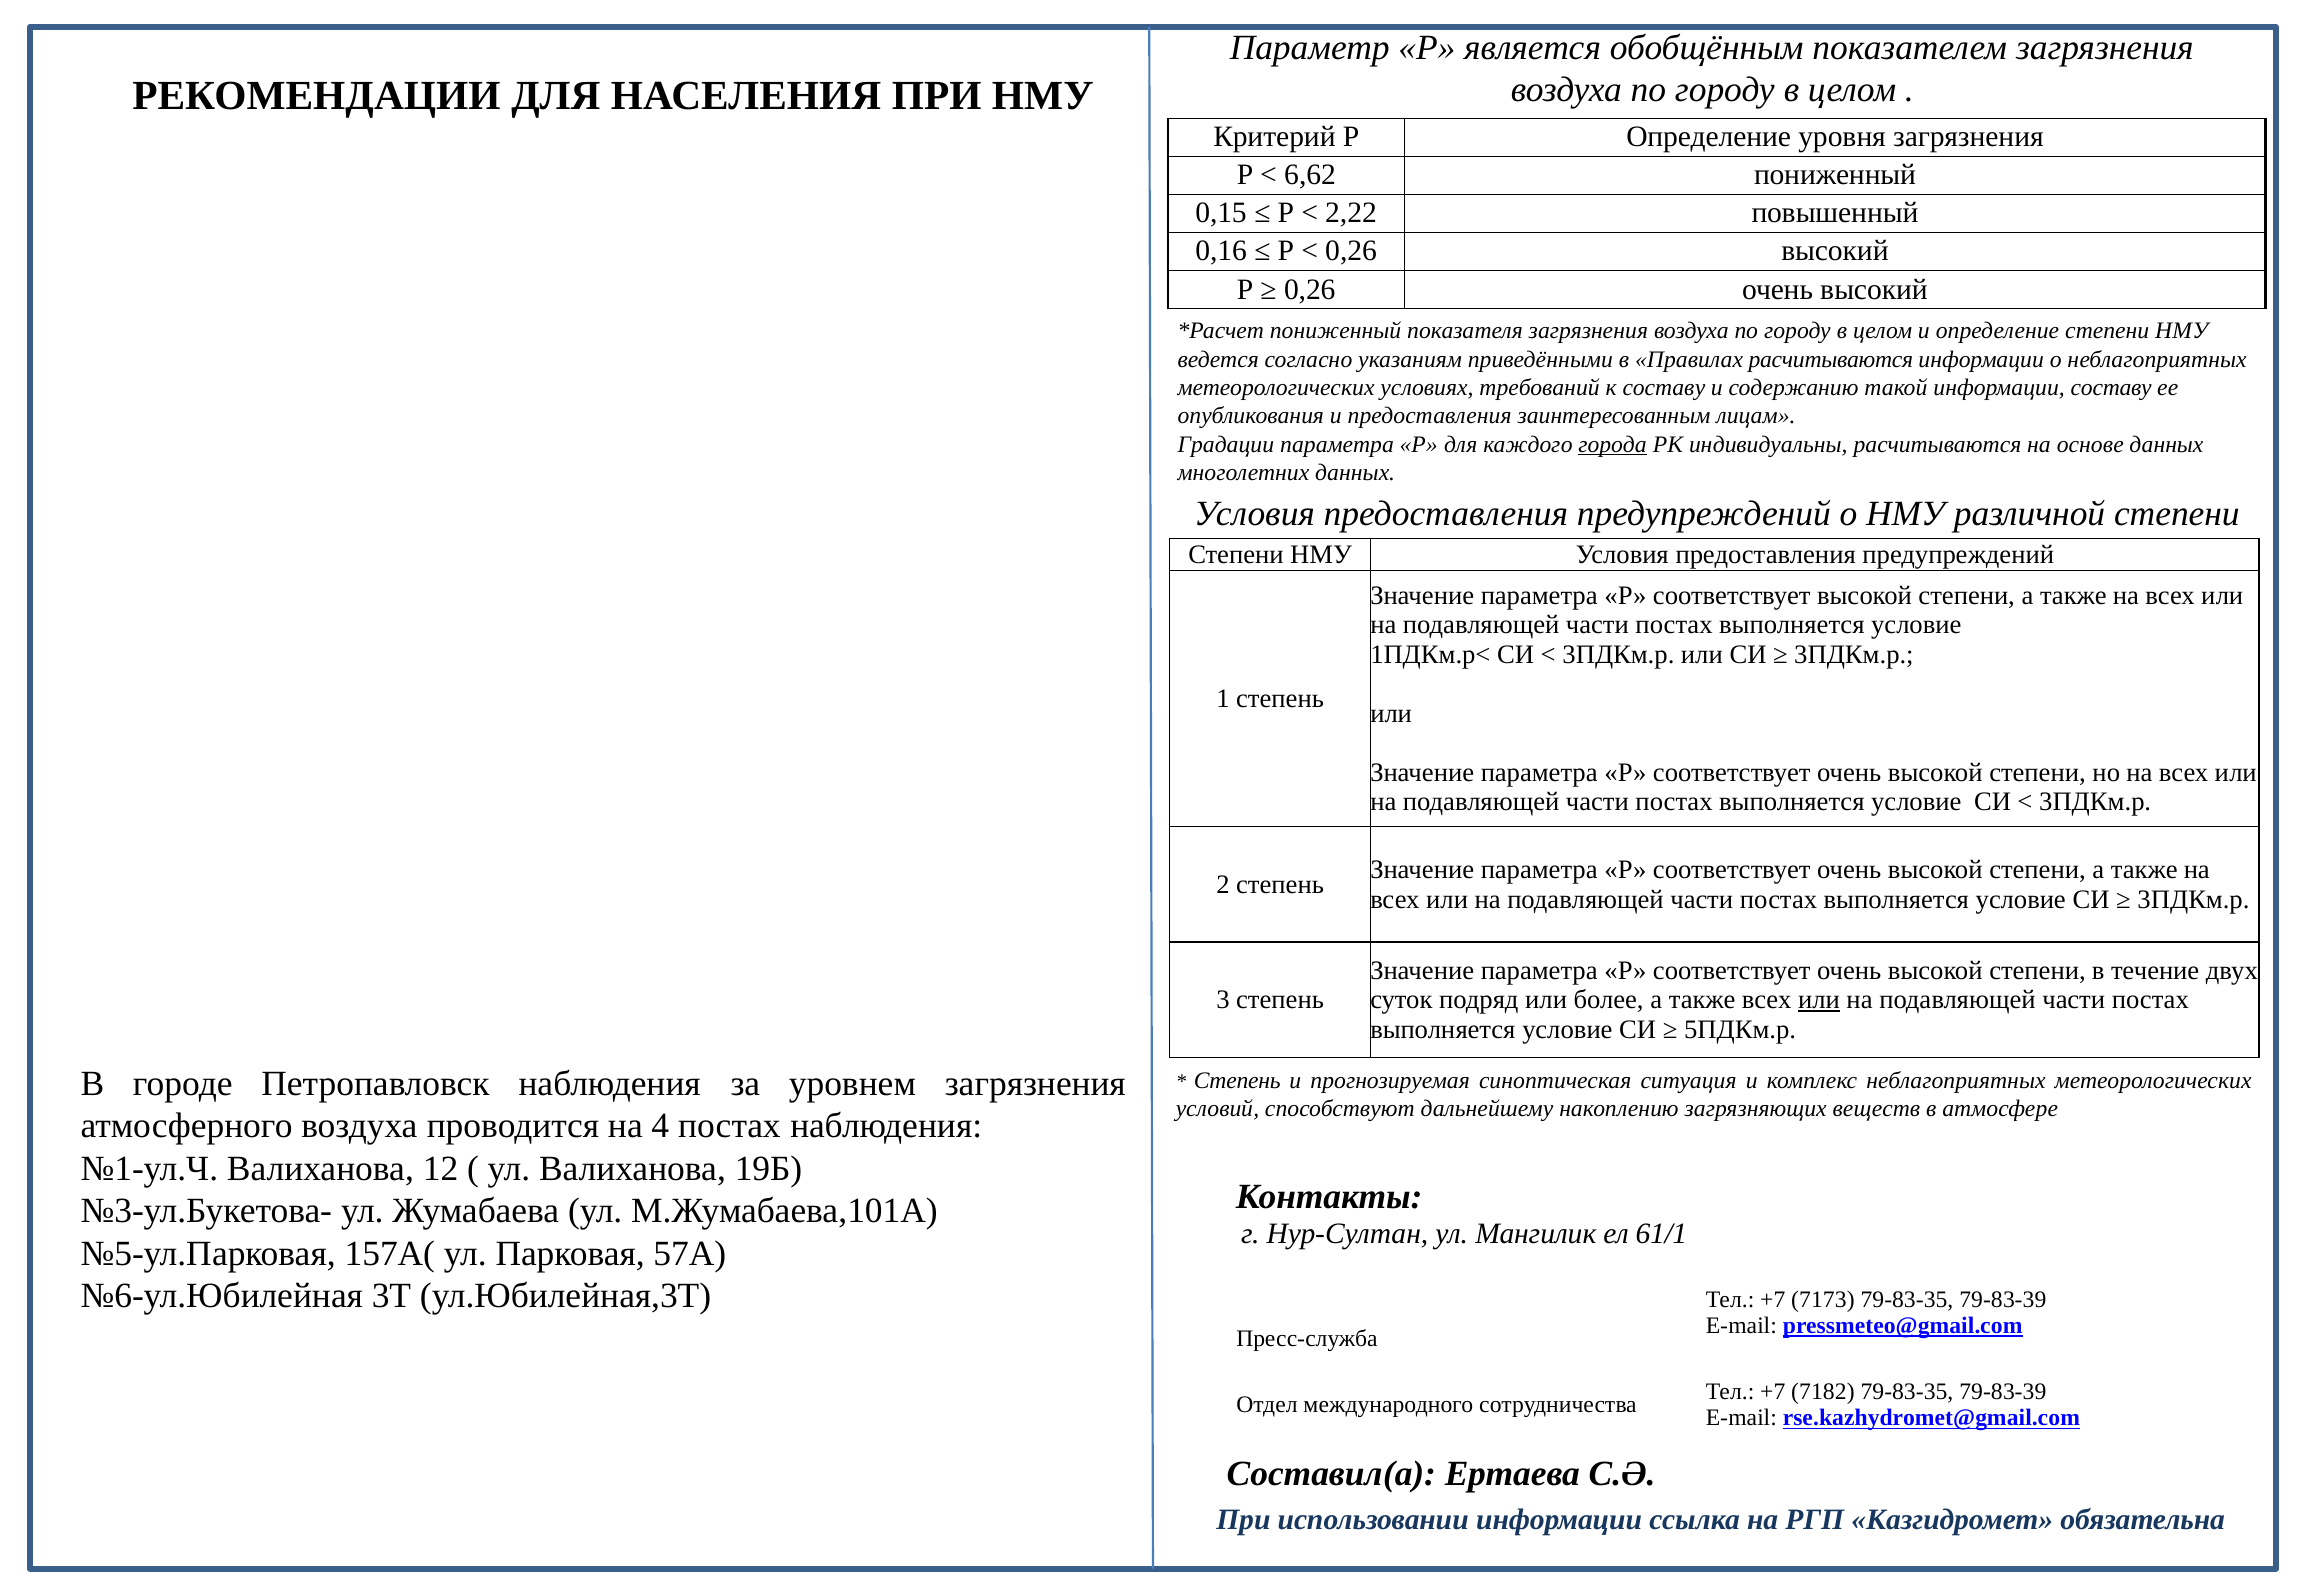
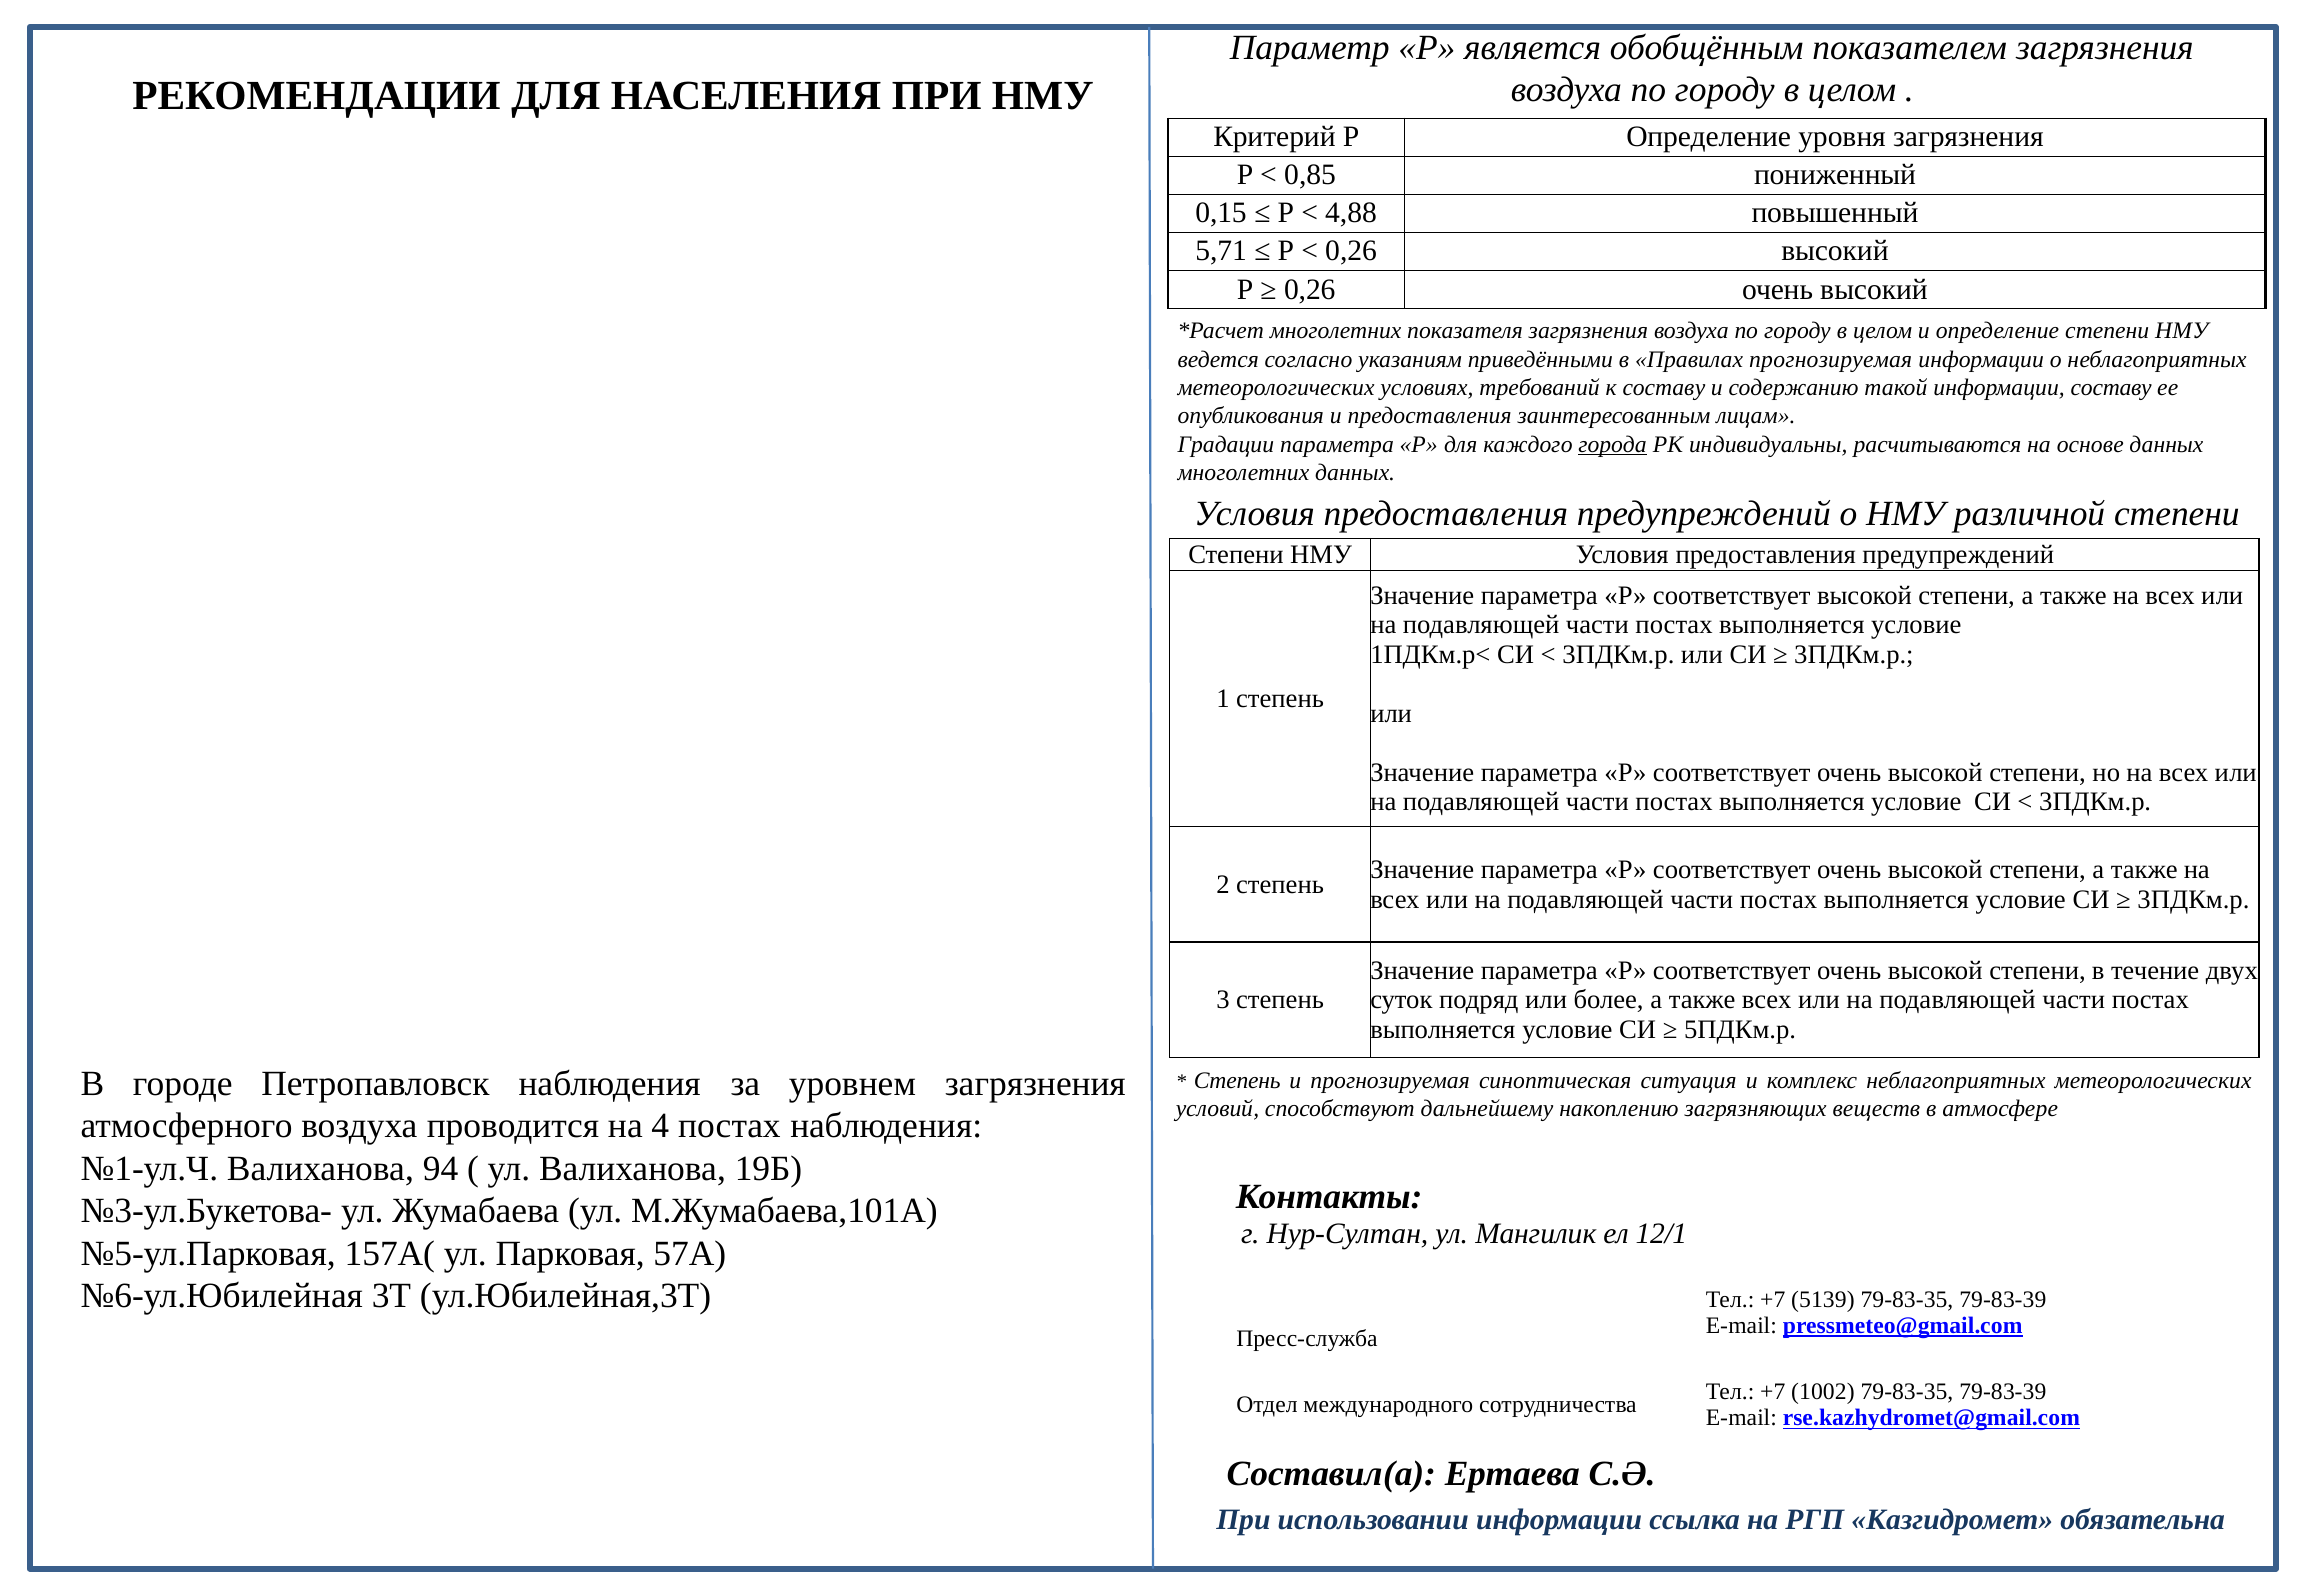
6,62: 6,62 -> 0,85
2,22: 2,22 -> 4,88
0,16: 0,16 -> 5,71
пониженный at (1336, 331): пониженный -> многолетних
Правилах расчитываются: расчитываются -> прогнозируемая
или at (1819, 1000) underline: present -> none
12: 12 -> 94
61/1: 61/1 -> 12/1
7173: 7173 -> 5139
7182: 7182 -> 1002
